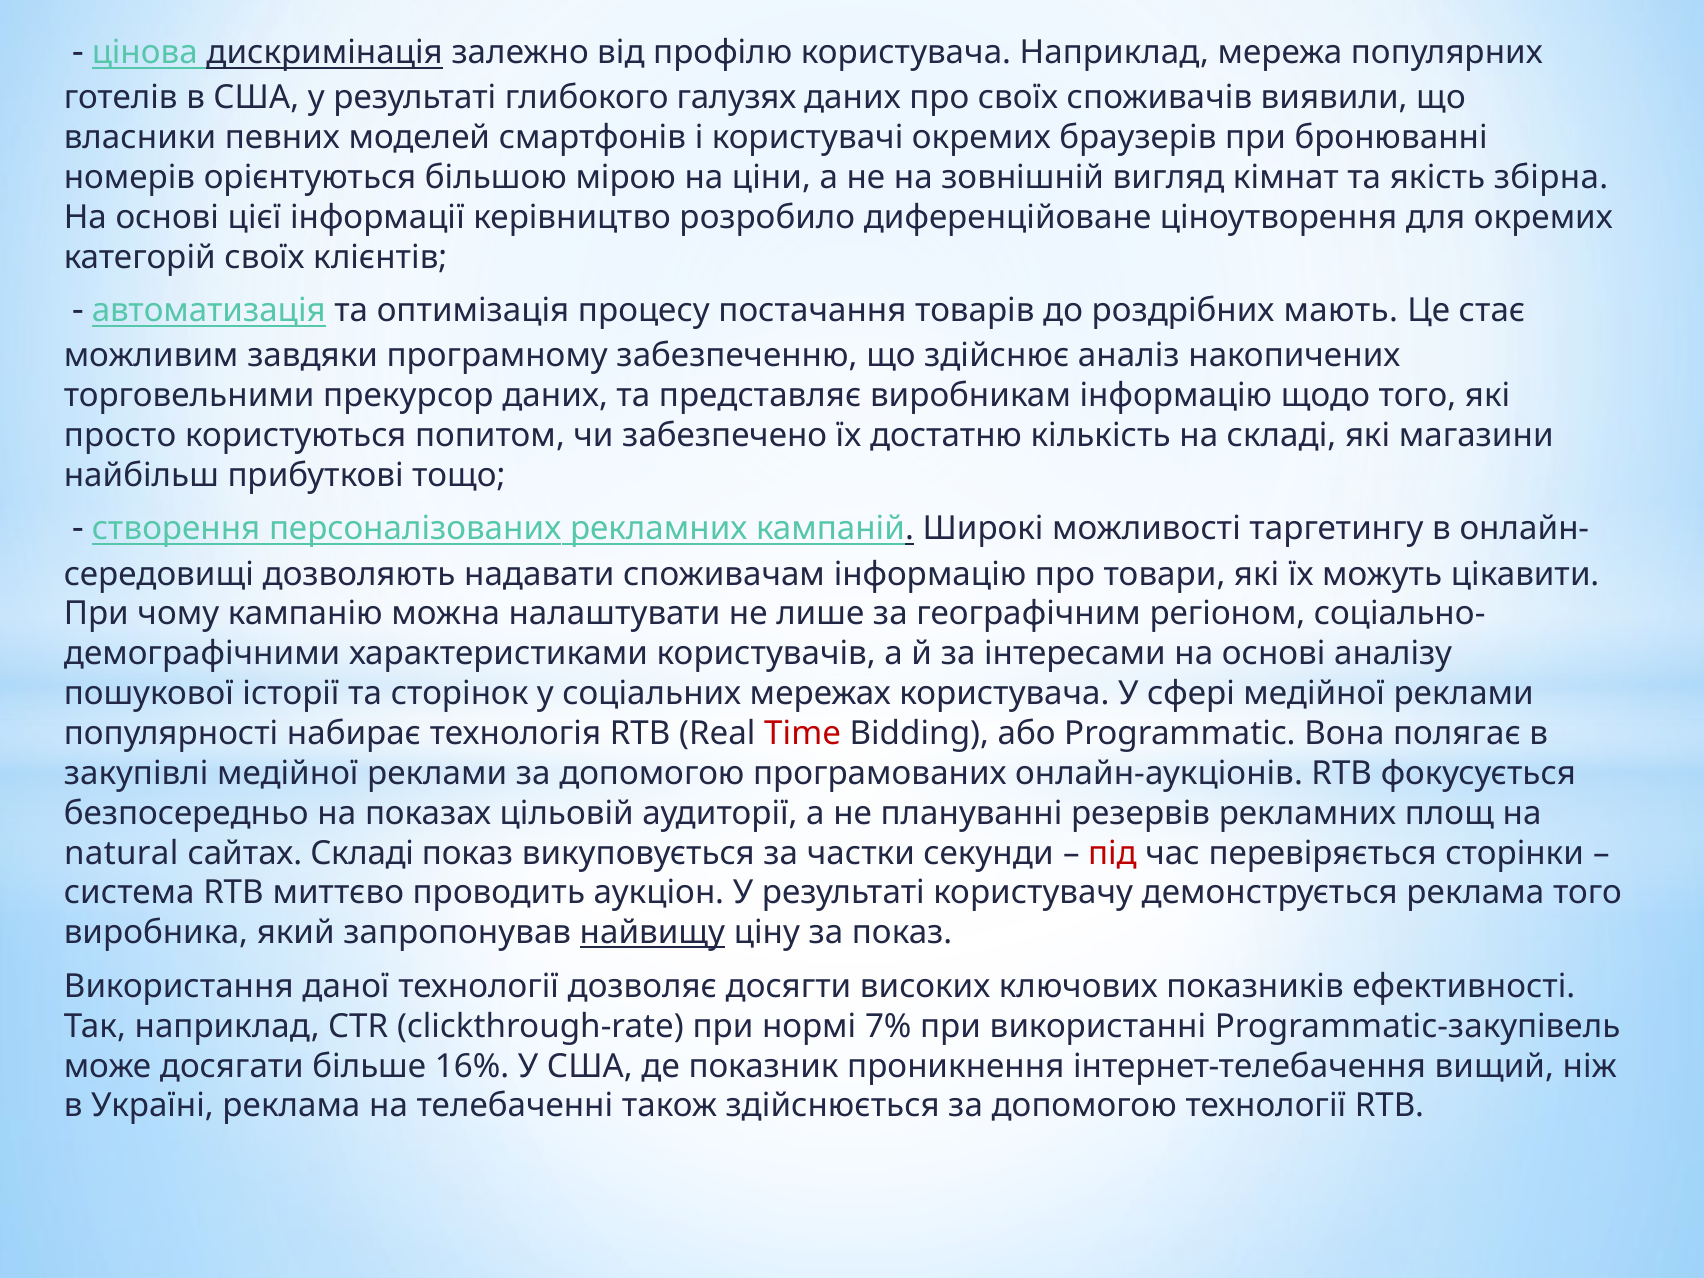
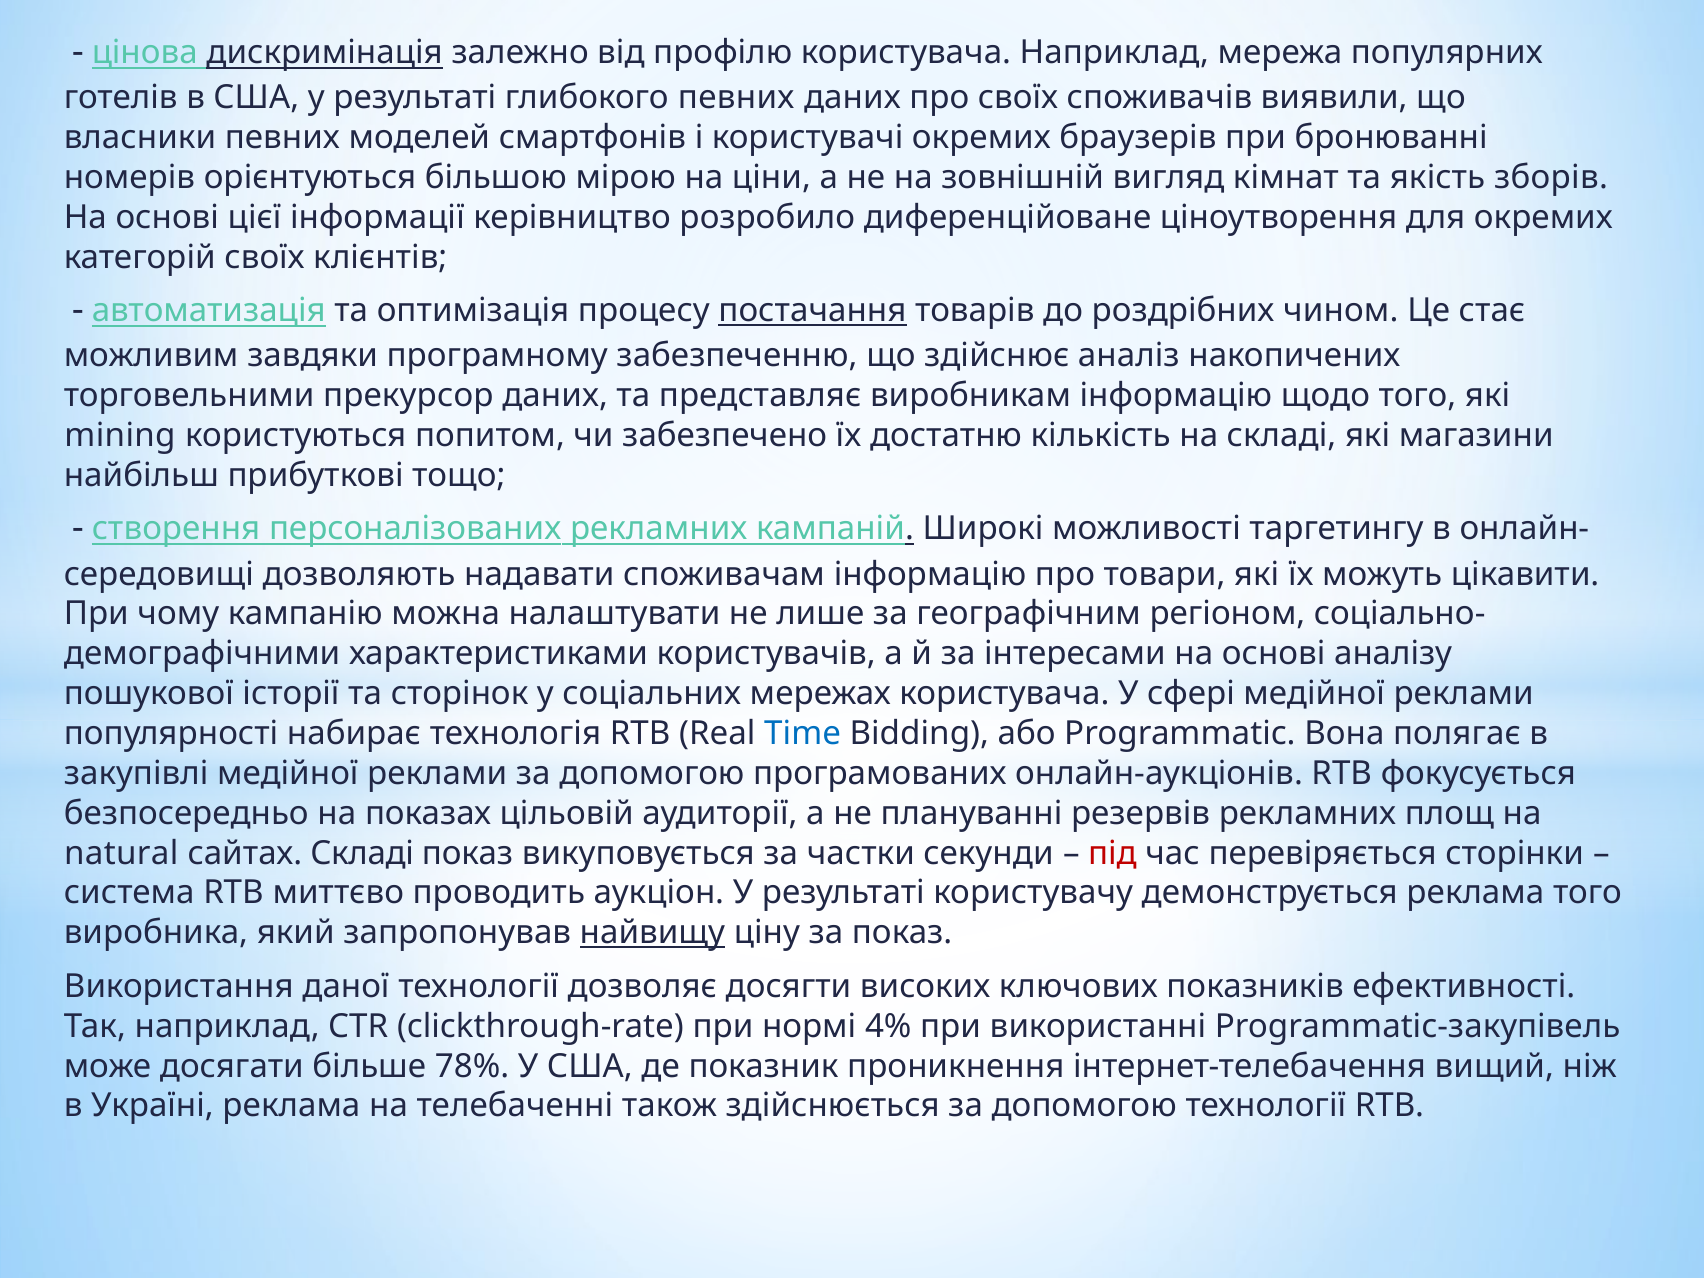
глибокого галузях: галузях -> певних
збірна: збірна -> зборів
постачання underline: none -> present
мають: мають -> чином
просто: просто -> mining
Time colour: red -> blue
7%: 7% -> 4%
16%: 16% -> 78%
